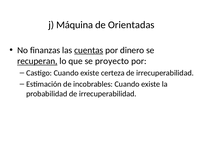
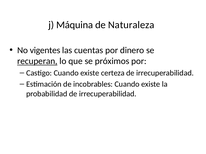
Orientadas: Orientadas -> Naturaleza
finanzas: finanzas -> vigentes
cuentas underline: present -> none
proyecto: proyecto -> próximos
